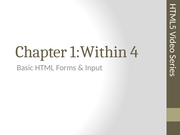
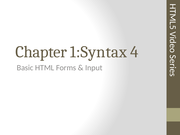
1:Within: 1:Within -> 1:Syntax
